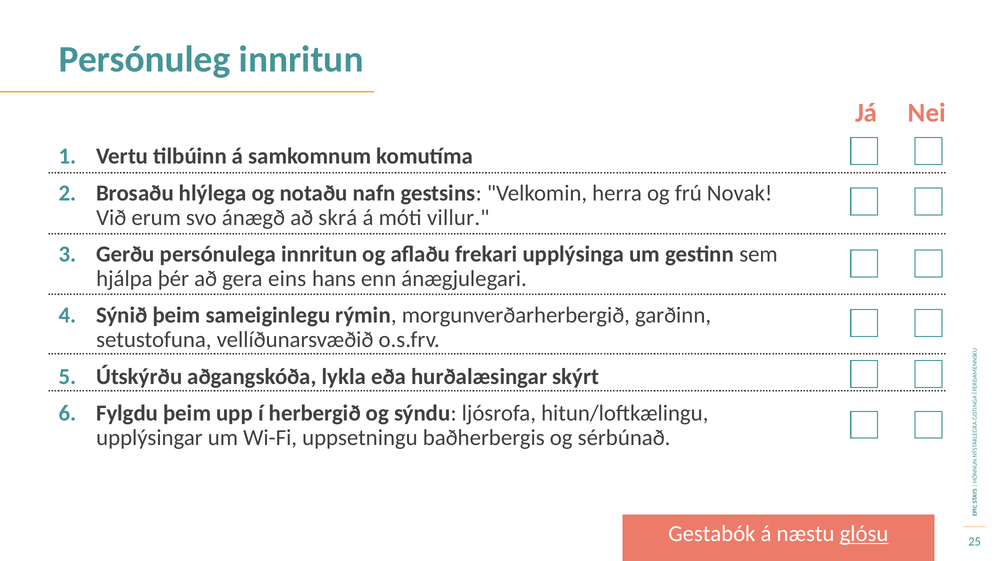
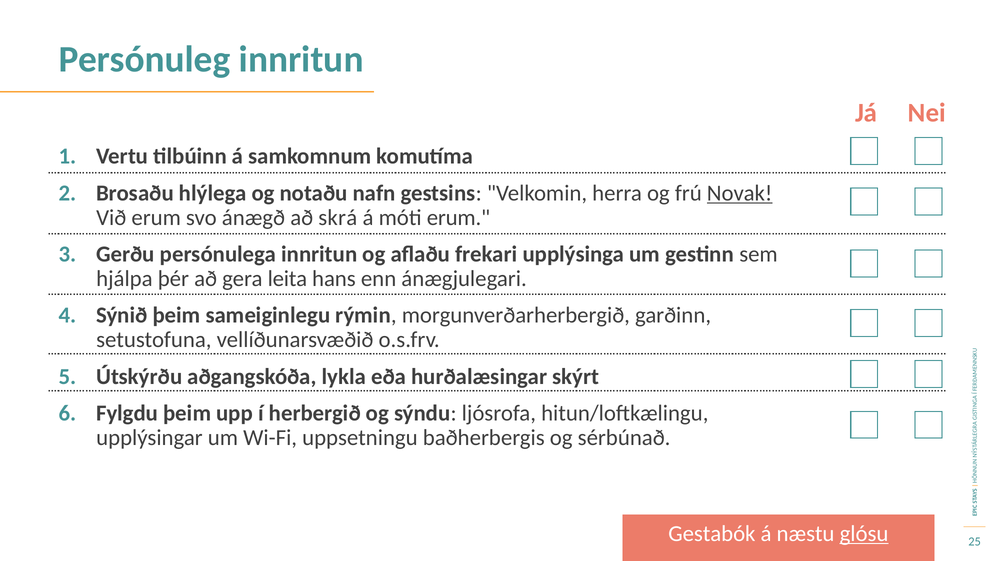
Novak underline: none -> present
móti villur: villur -> erum
eins: eins -> leita
